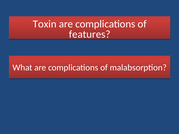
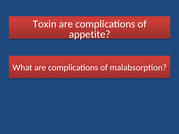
features: features -> appetite
